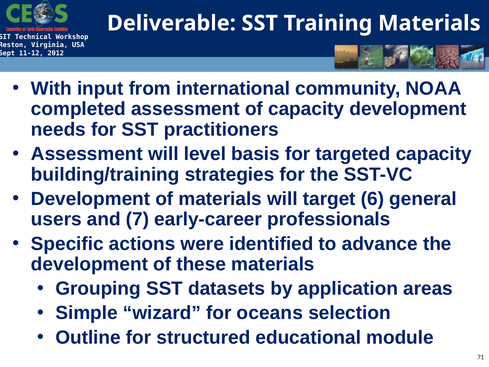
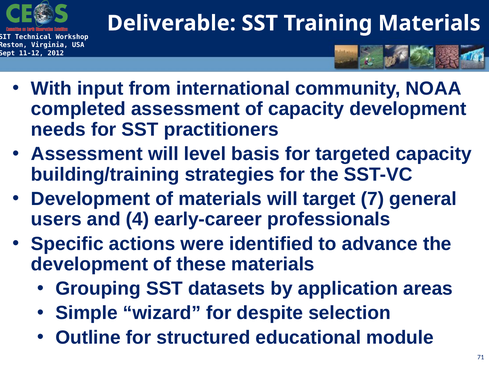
6: 6 -> 7
7: 7 -> 4
oceans: oceans -> despite
